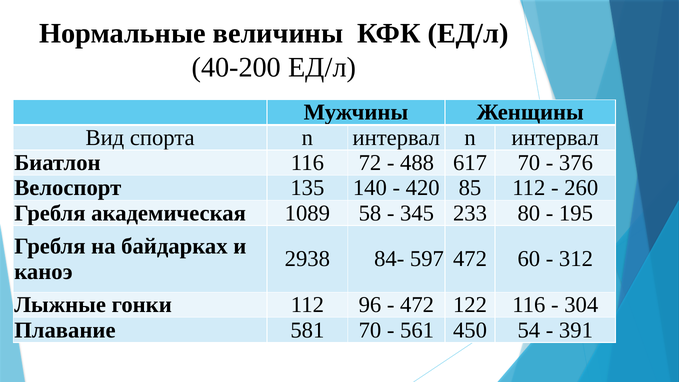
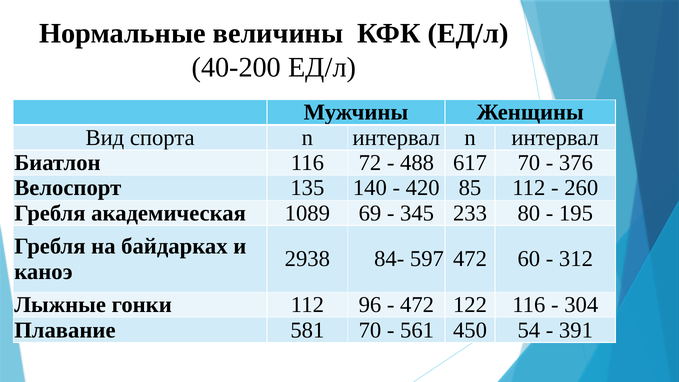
58: 58 -> 69
